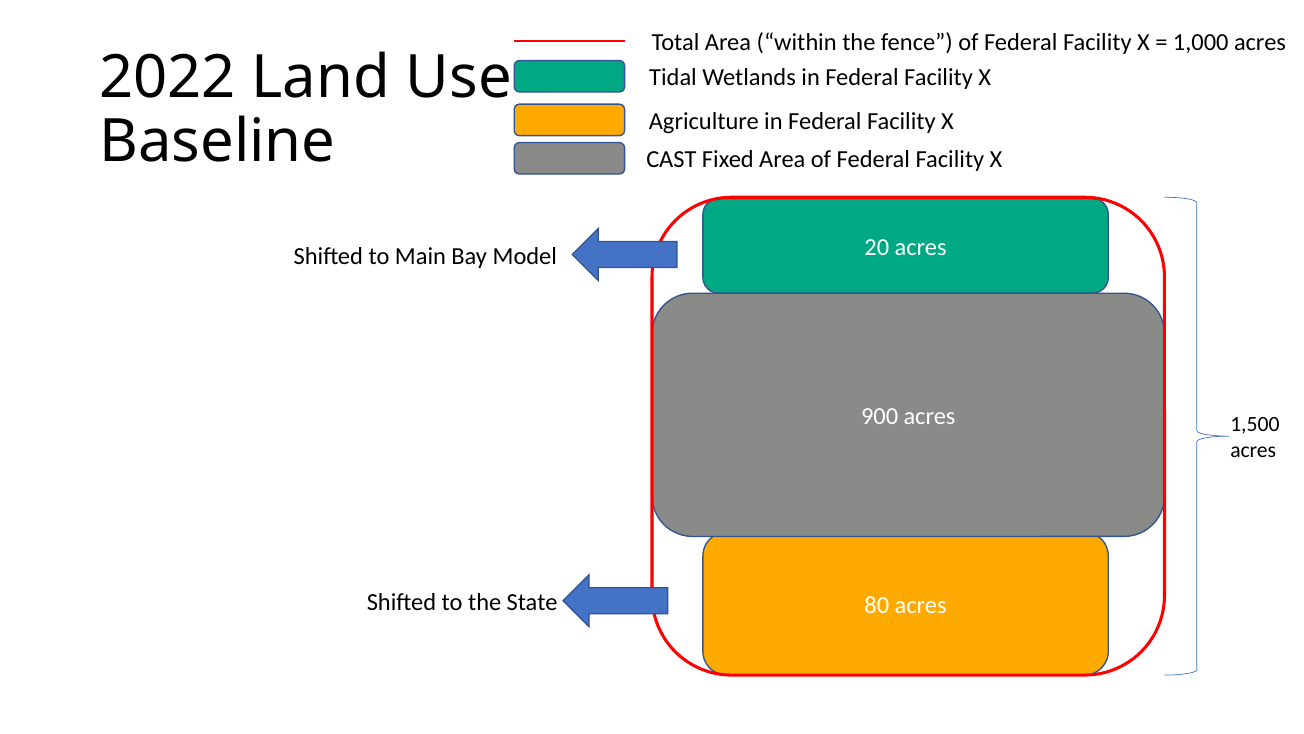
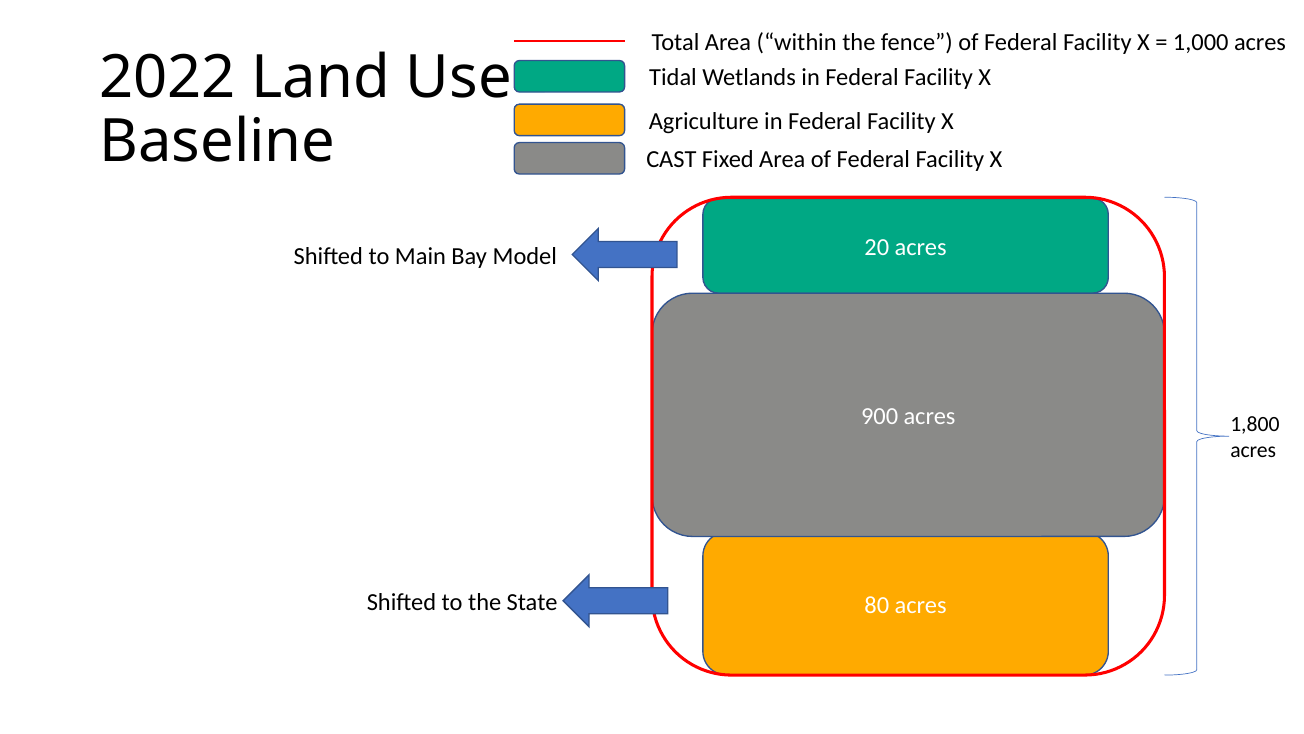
1,500: 1,500 -> 1,800
